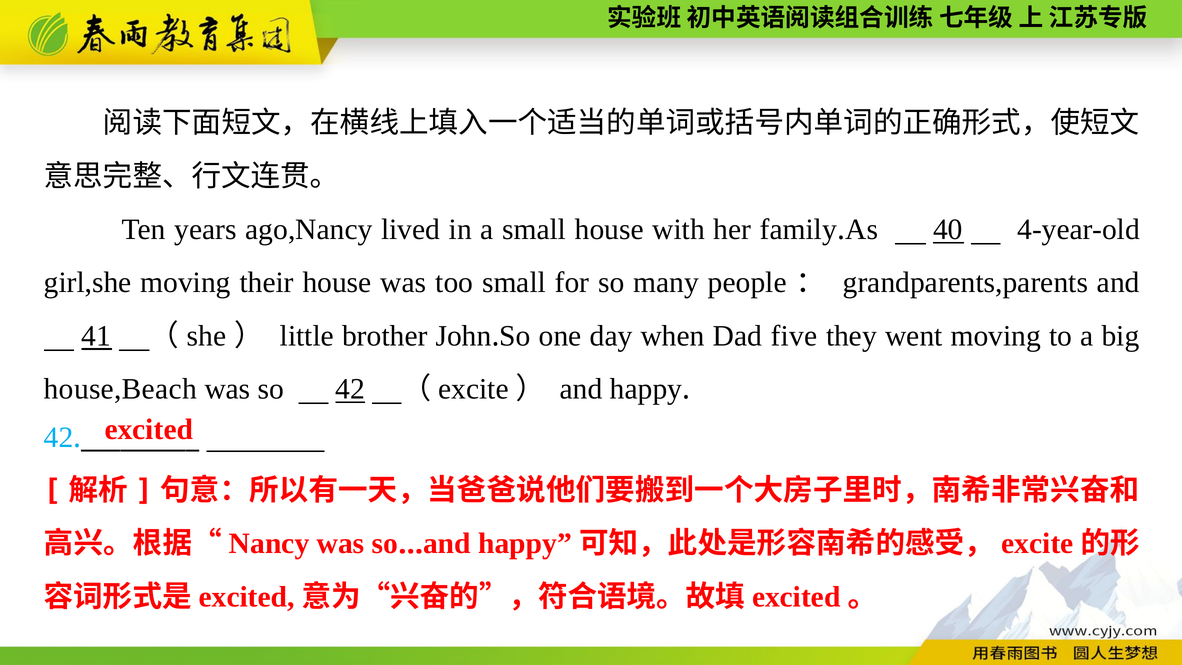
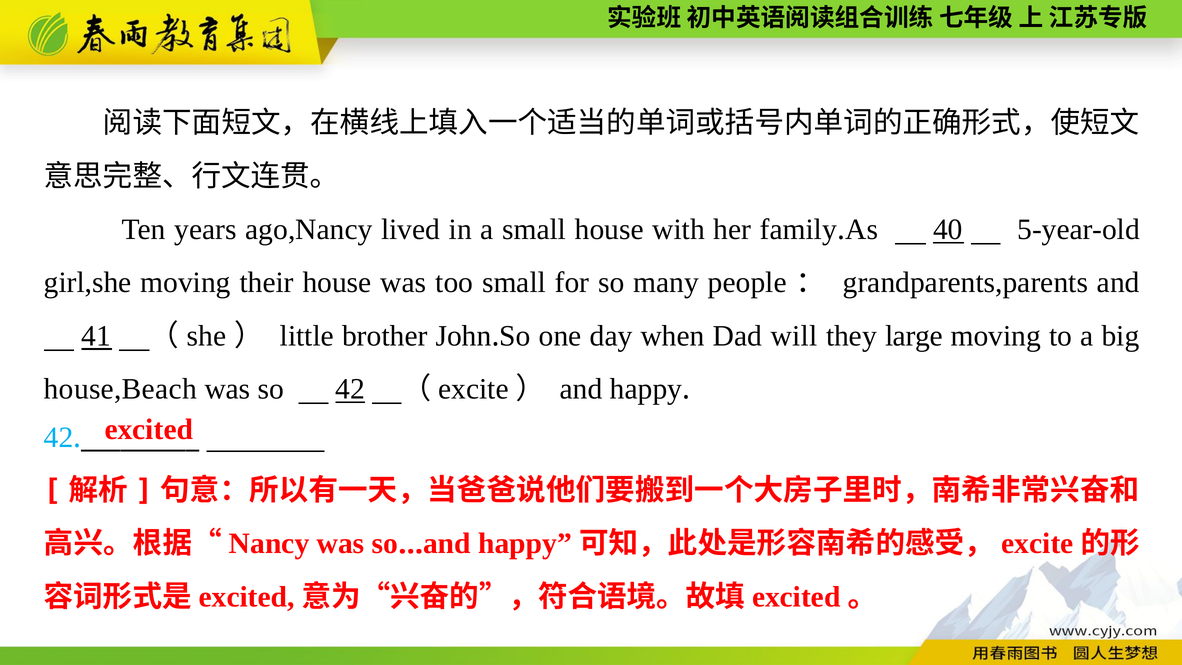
4-year-old: 4-year-old -> 5-year-old
five: five -> will
went: went -> large
